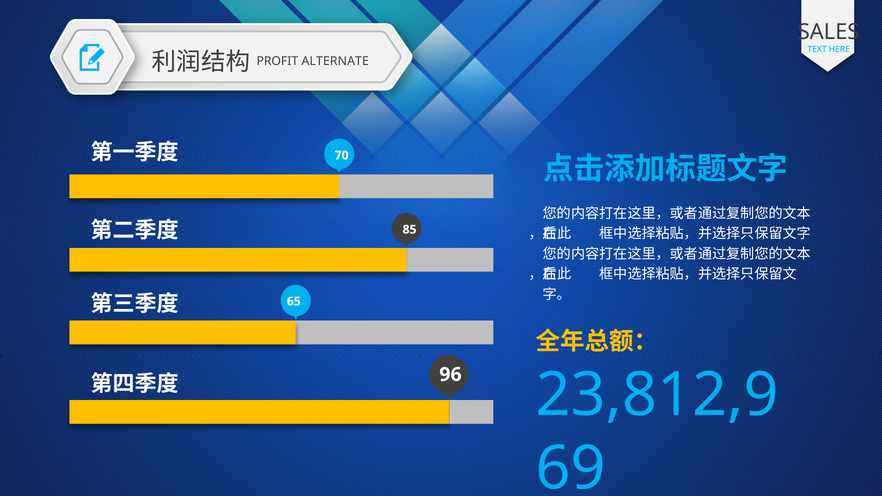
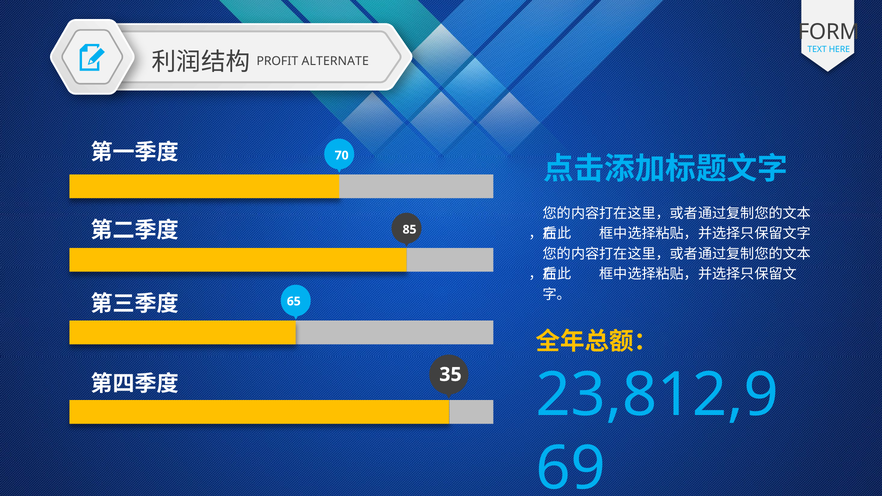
SALES: SALES -> FORM
96: 96 -> 35
